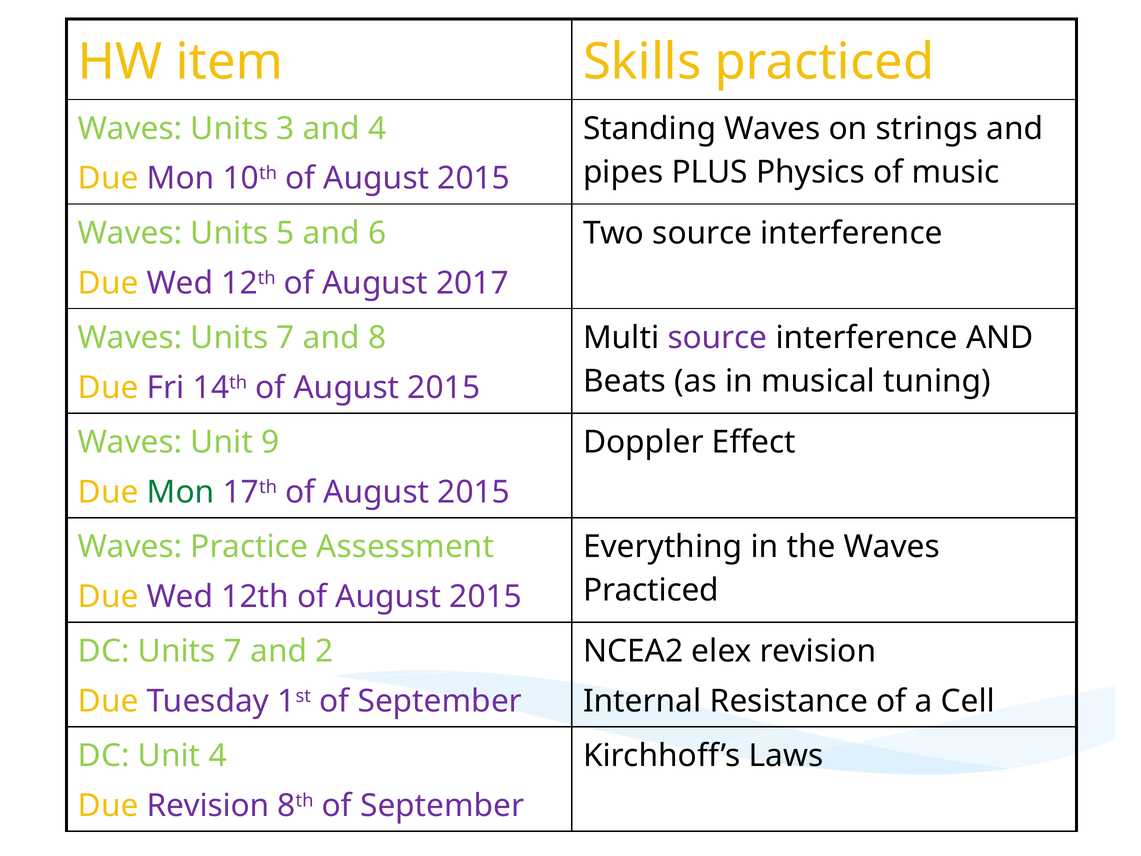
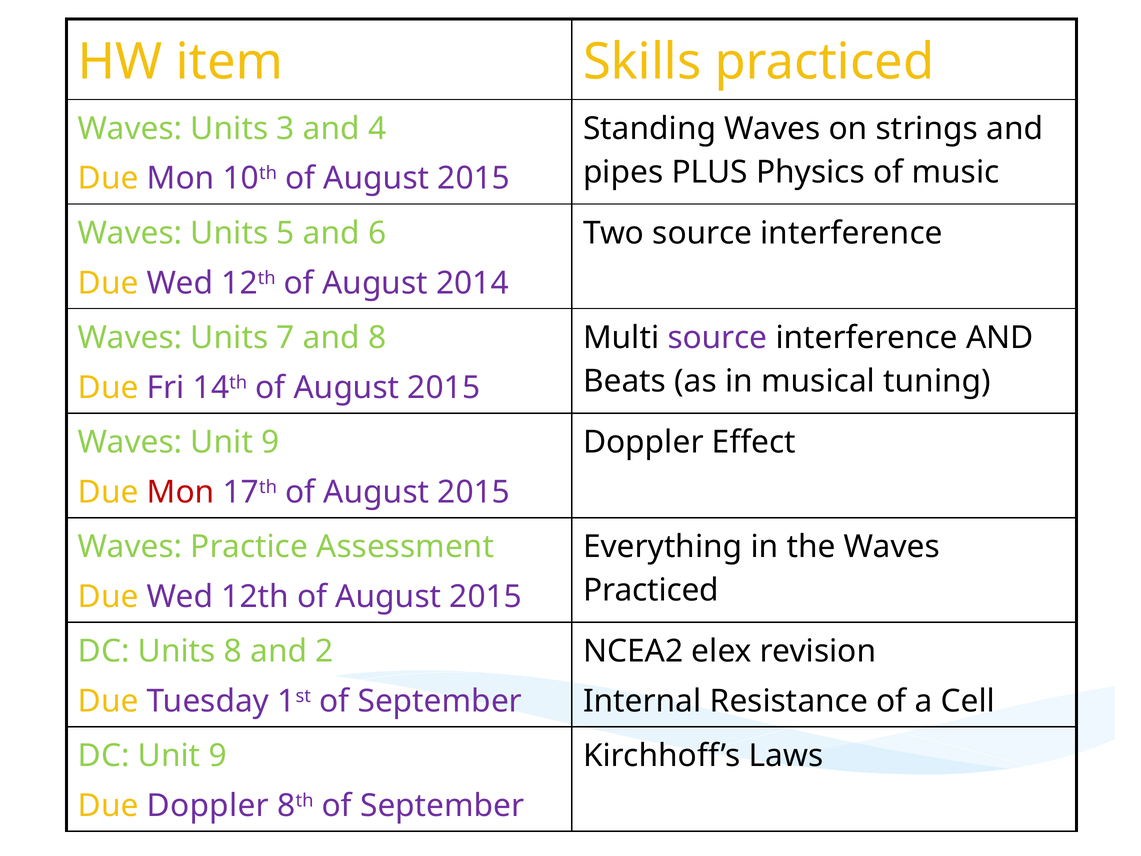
2017: 2017 -> 2014
Mon at (181, 492) colour: green -> red
DC Units 7: 7 -> 8
DC Unit 4: 4 -> 9
Due Revision: Revision -> Doppler
